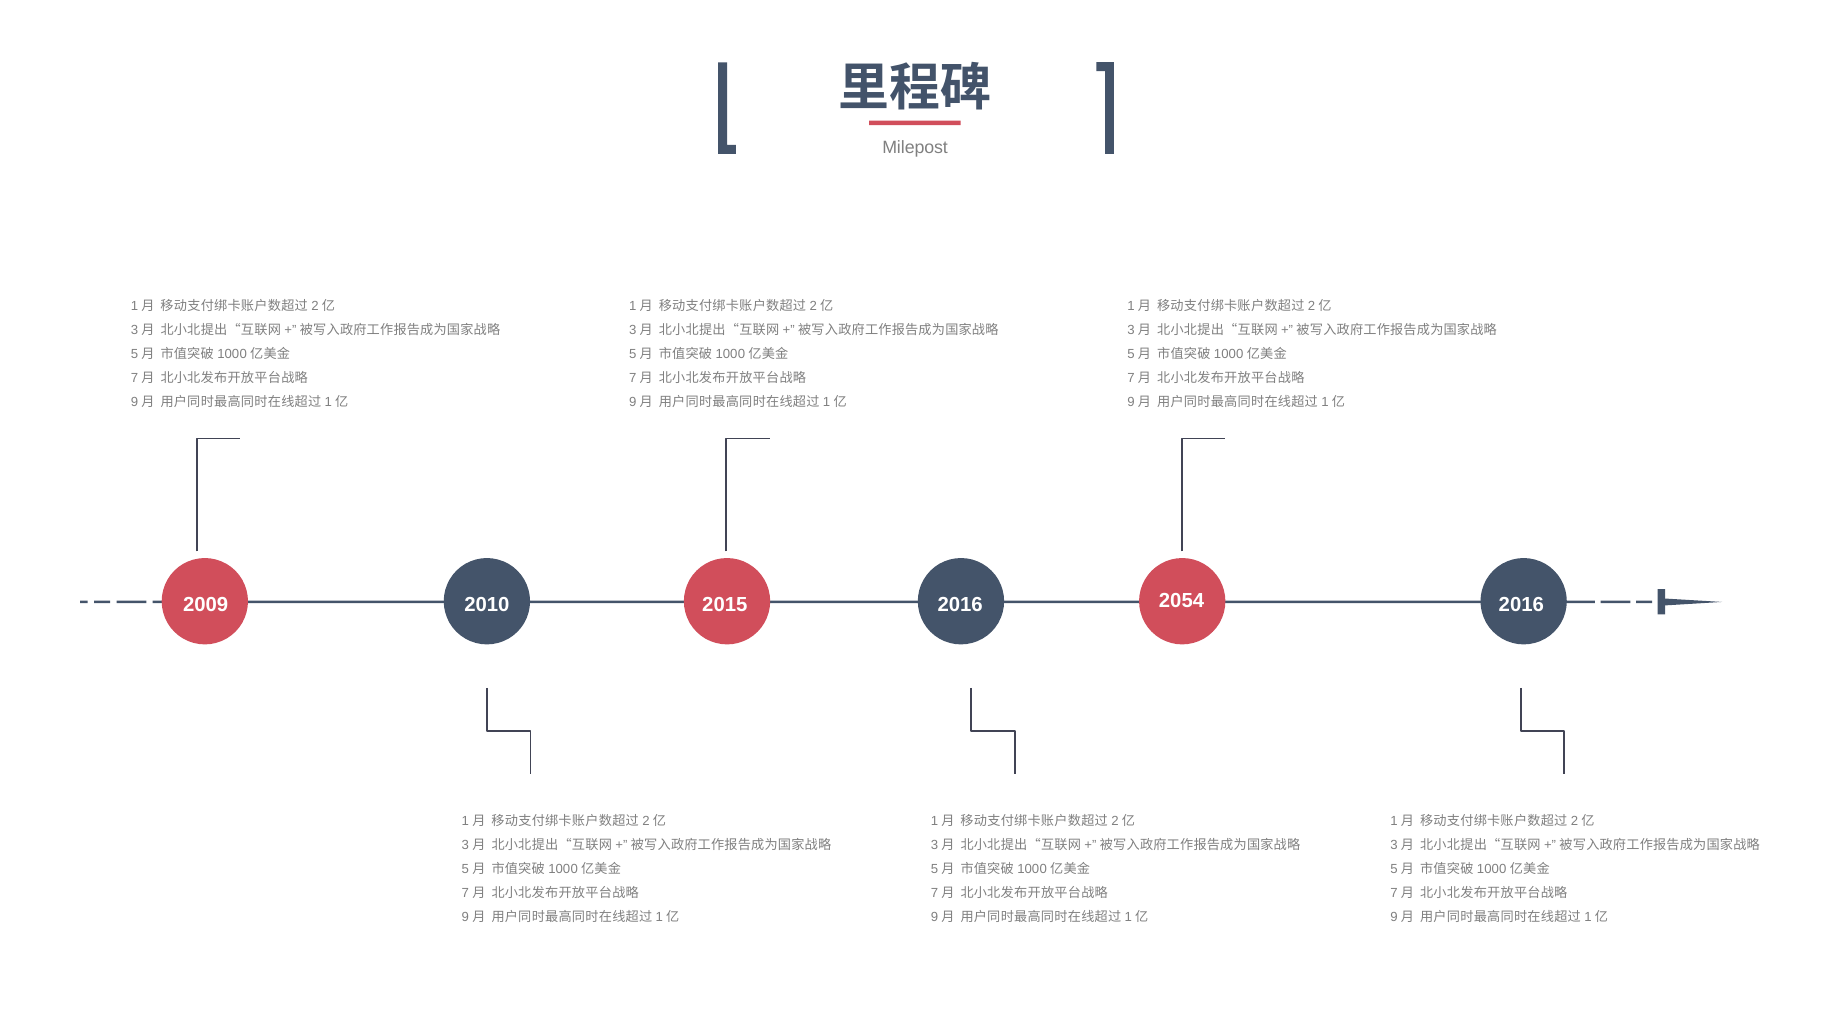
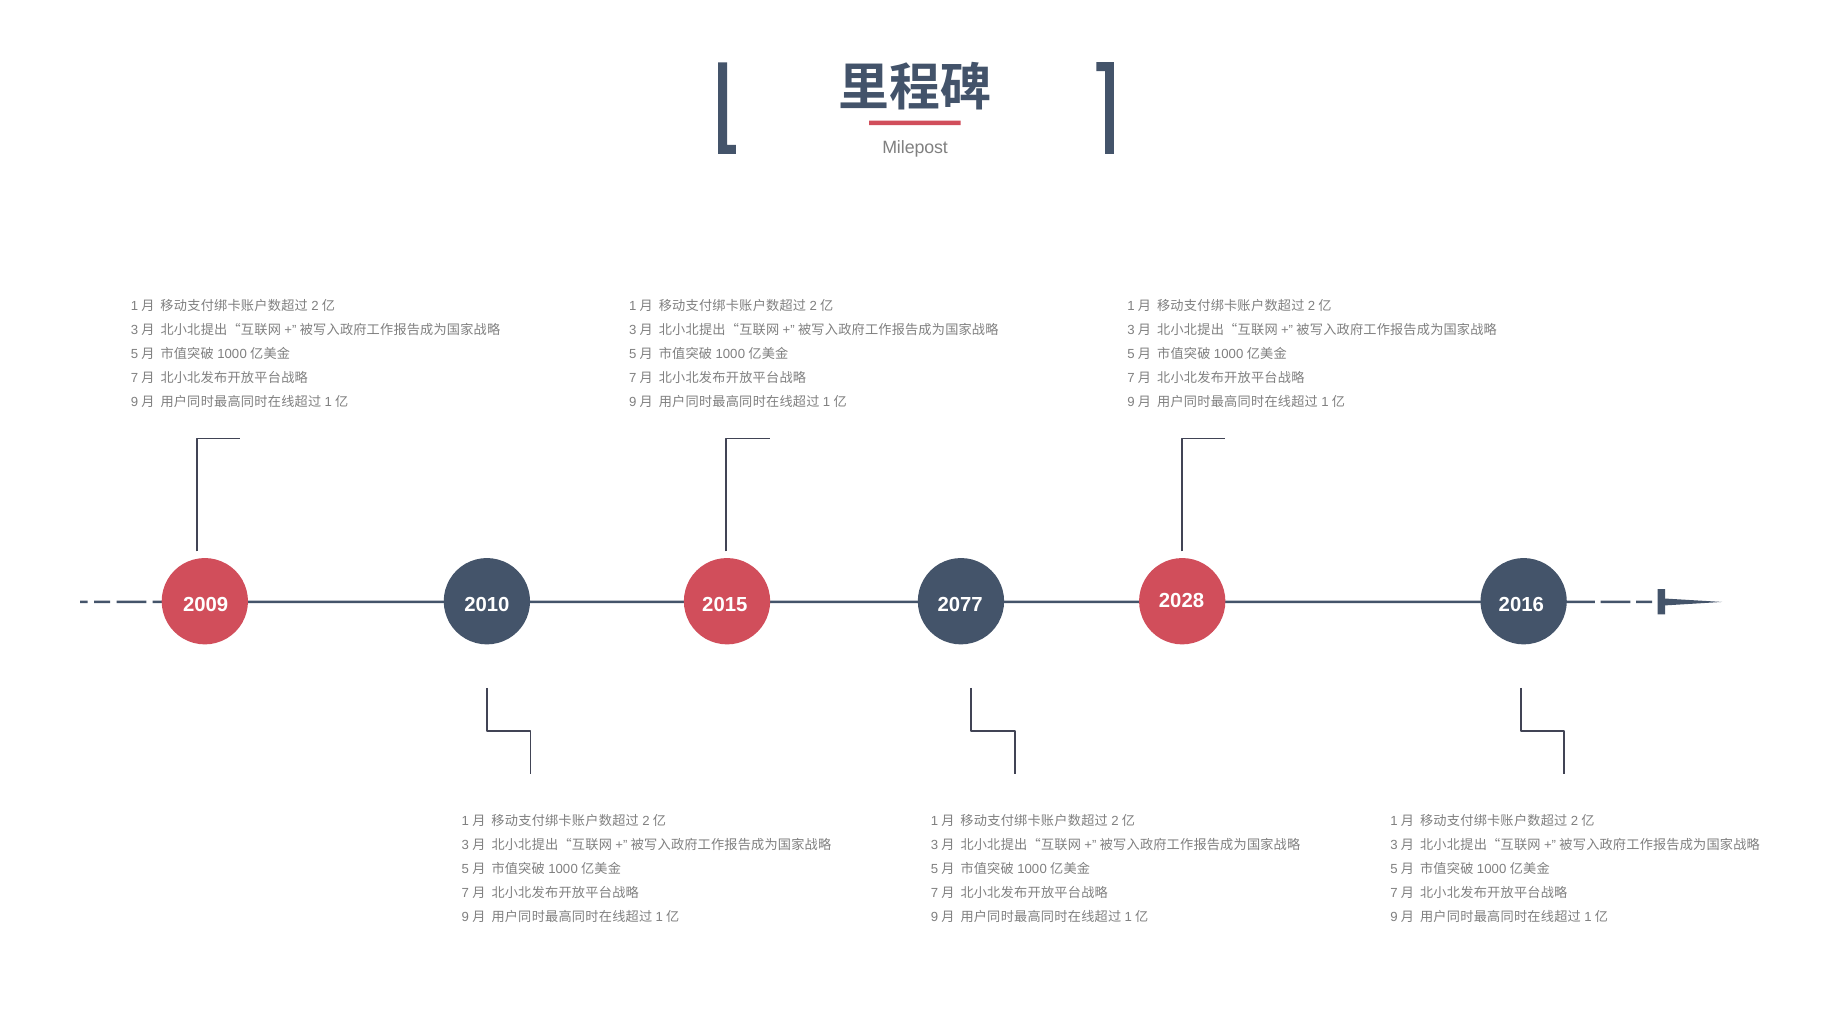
2009 2016: 2016 -> 2077
2054: 2054 -> 2028
